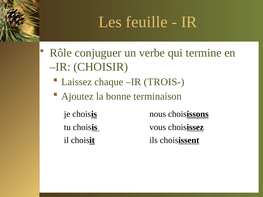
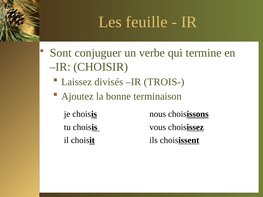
Rôle: Rôle -> Sont
chaque: chaque -> divisés
